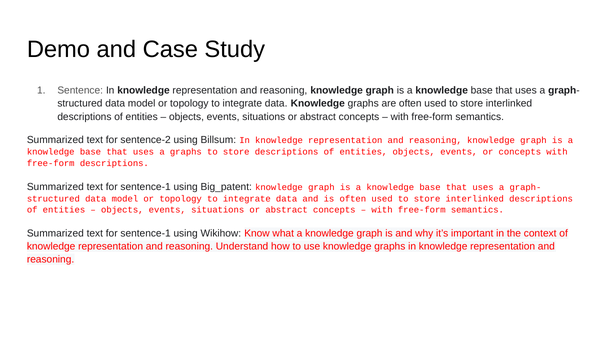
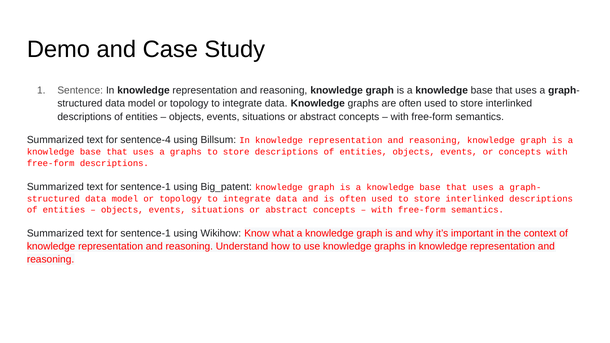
sentence-2: sentence-2 -> sentence-4
